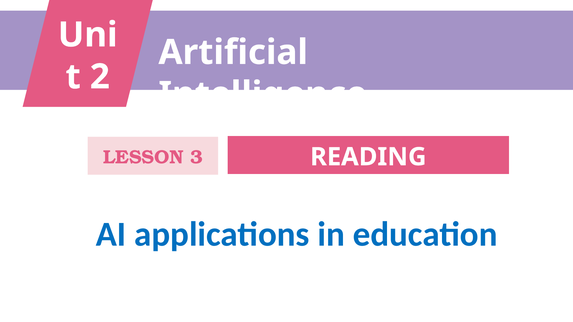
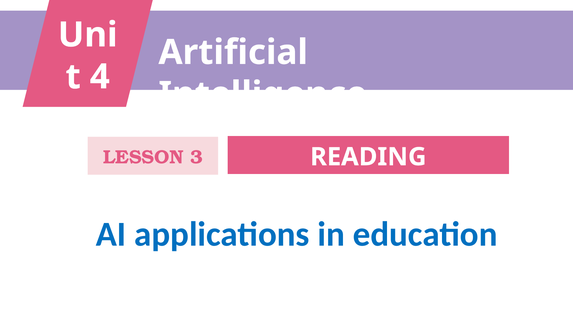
2: 2 -> 4
